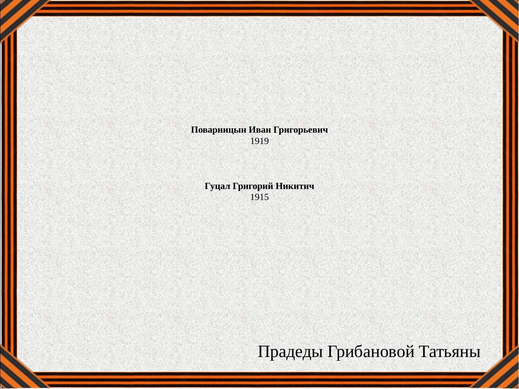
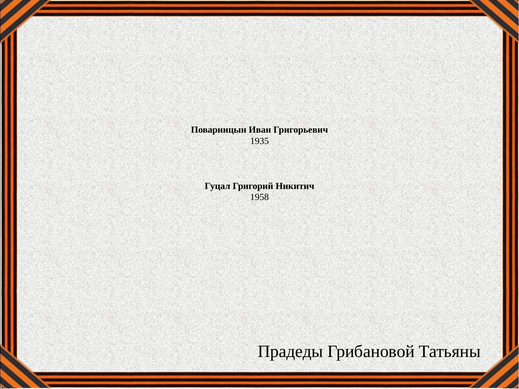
1919: 1919 -> 1935
1915: 1915 -> 1958
